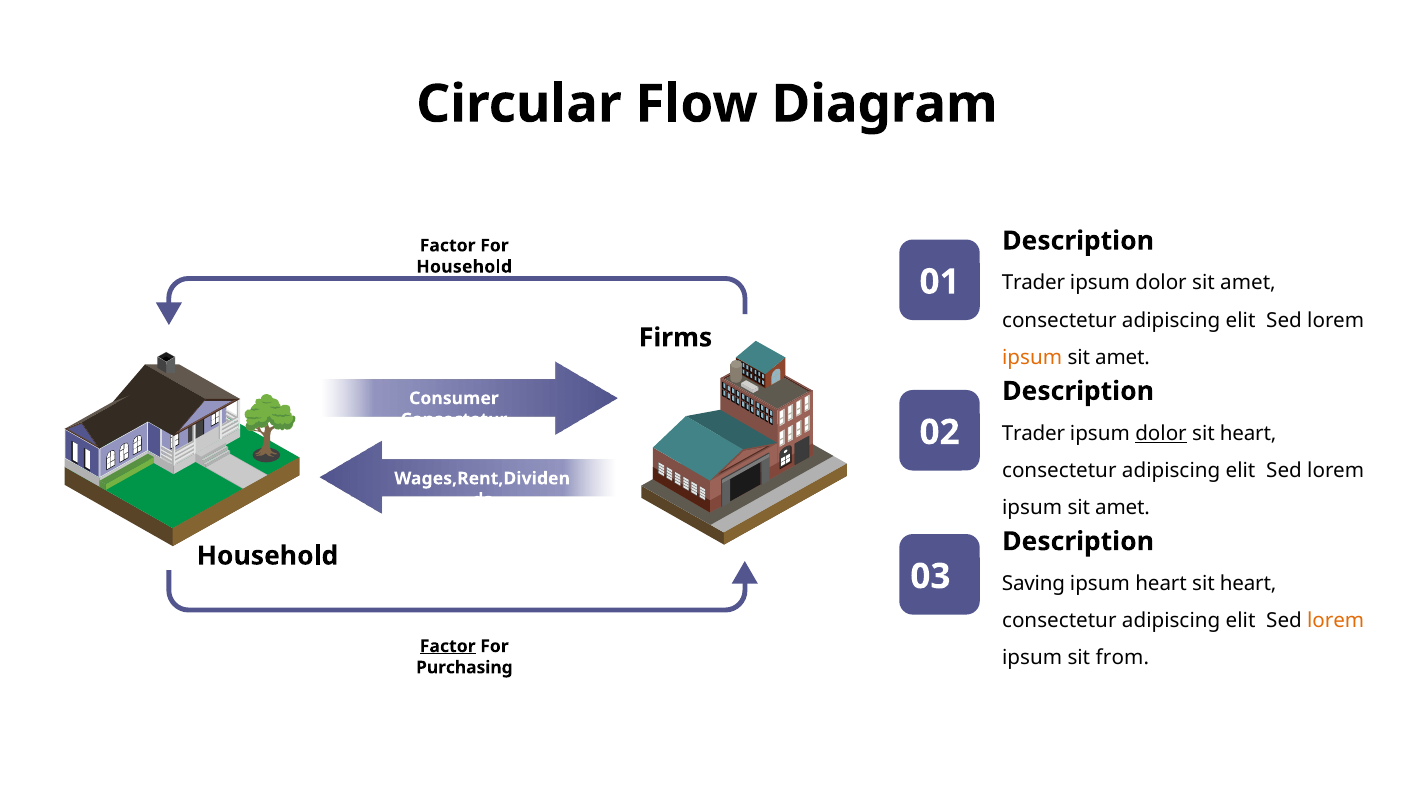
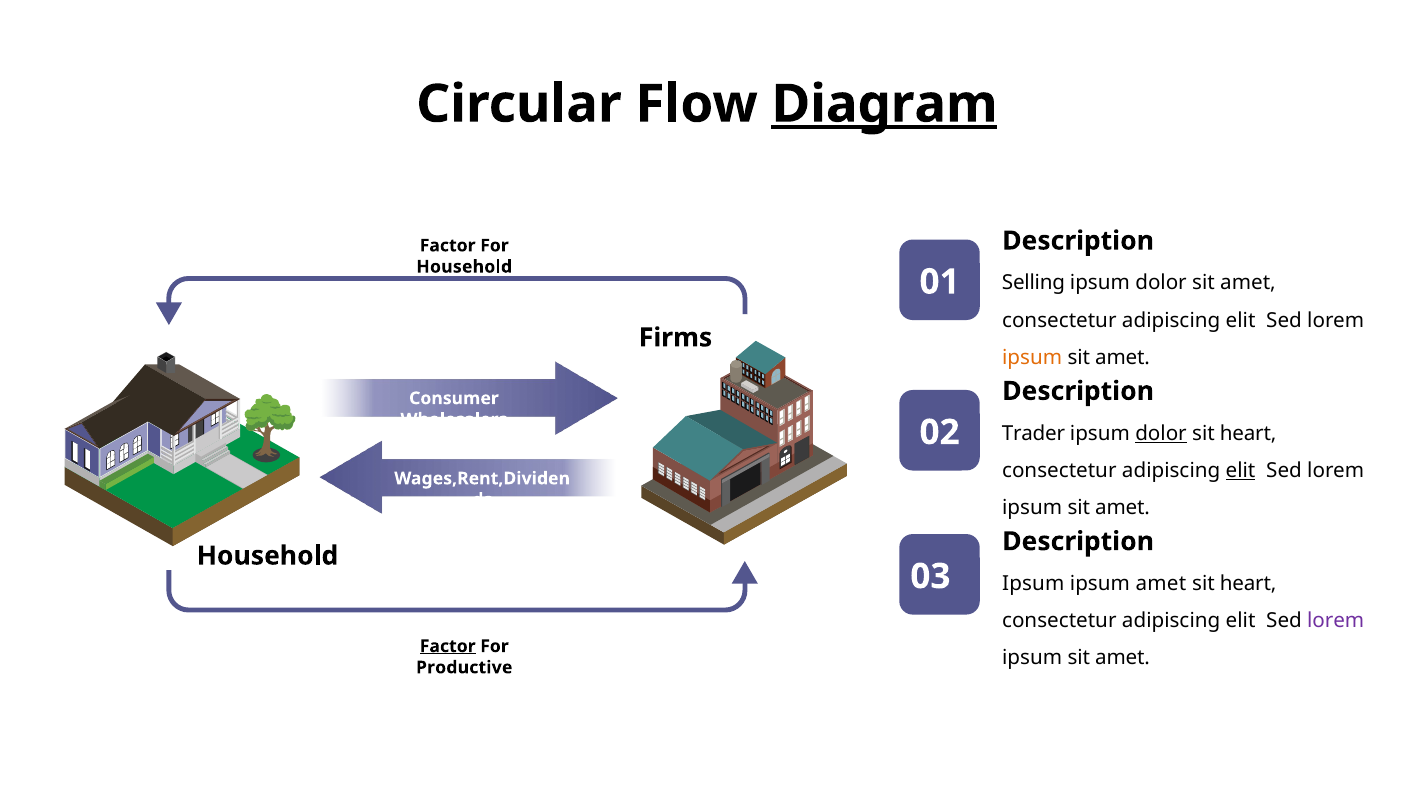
Diagram underline: none -> present
Trader at (1033, 283): Trader -> Selling
Consectetur at (454, 419): Consectetur -> Wholesalers
elit at (1241, 470) underline: none -> present
Saving at (1033, 583): Saving -> Ipsum
ipsum heart: heart -> amet
lorem at (1336, 620) colour: orange -> purple
from at (1122, 658): from -> amet
Purchasing: Purchasing -> Productive
